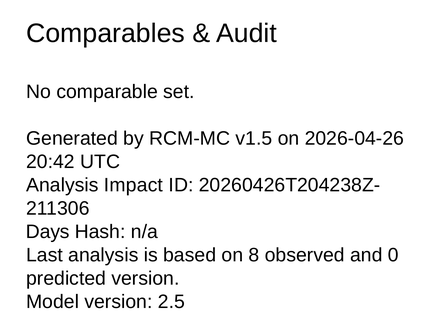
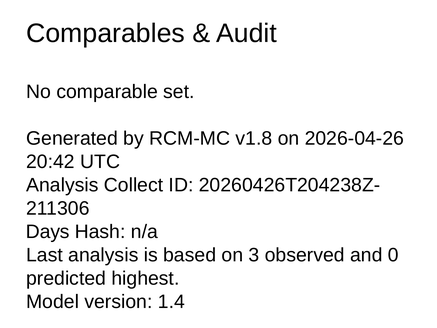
v1.5: v1.5 -> v1.8
Impact: Impact -> Collect
8: 8 -> 3
predicted version: version -> highest
2.5: 2.5 -> 1.4
